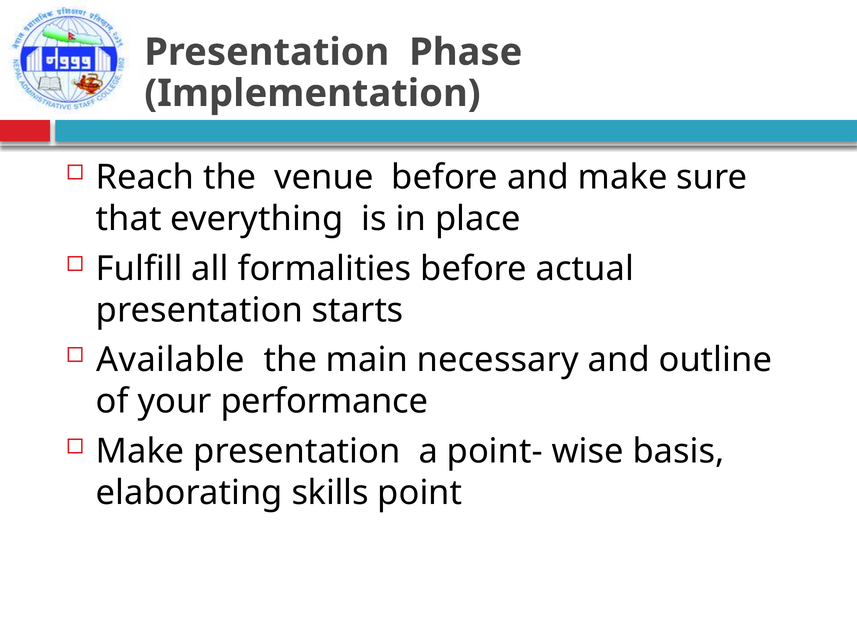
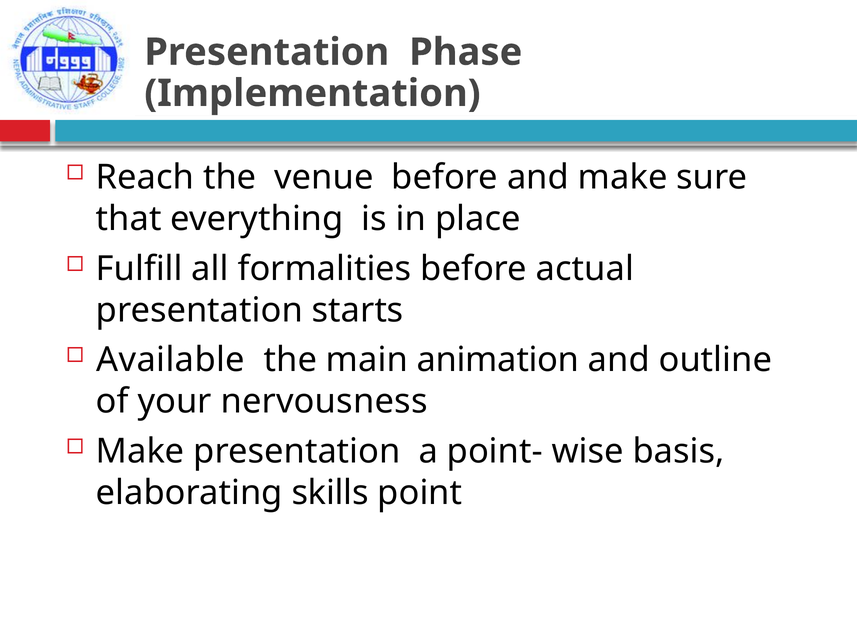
necessary: necessary -> animation
performance: performance -> nervousness
